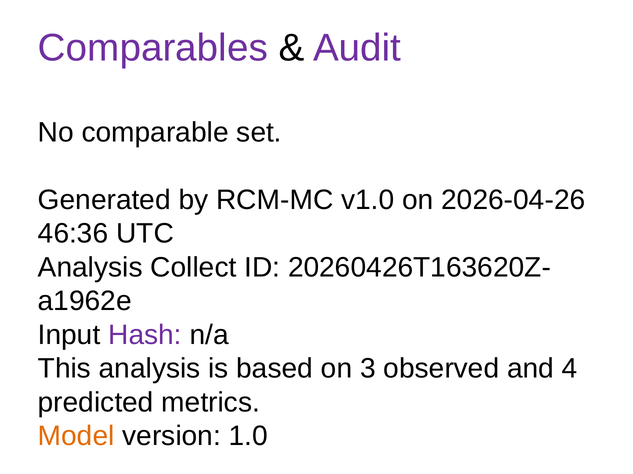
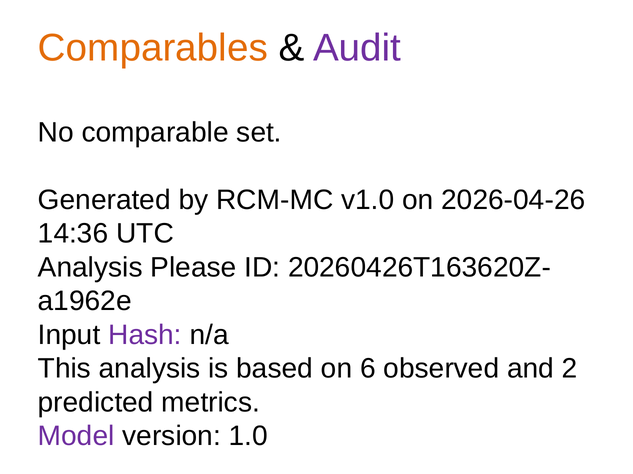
Comparables colour: purple -> orange
46:36: 46:36 -> 14:36
Collect: Collect -> Please
3: 3 -> 6
4: 4 -> 2
Model colour: orange -> purple
